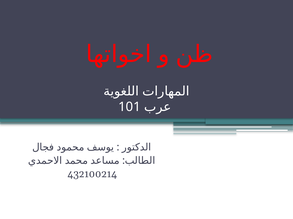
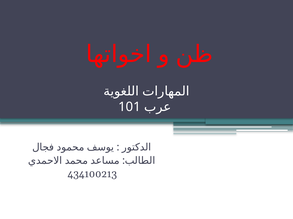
432100214: 432100214 -> 434100213
